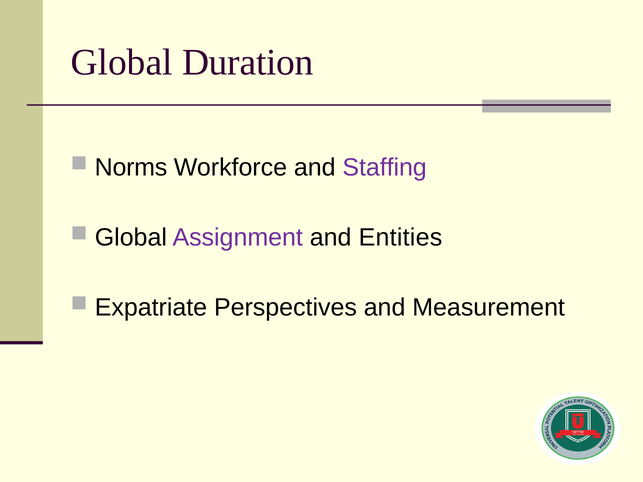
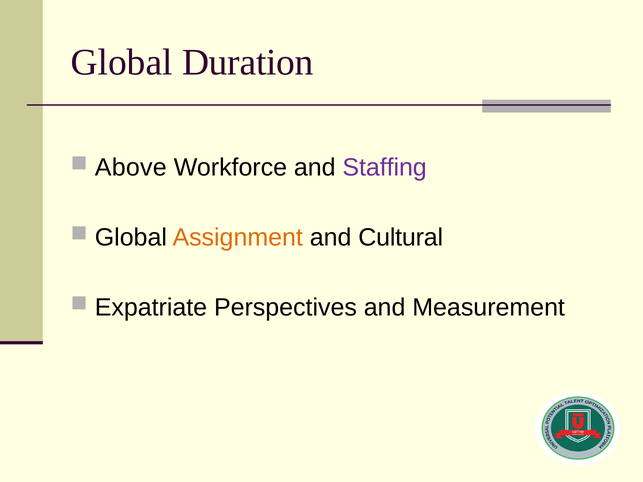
Norms: Norms -> Above
Assignment colour: purple -> orange
Entities: Entities -> Cultural
